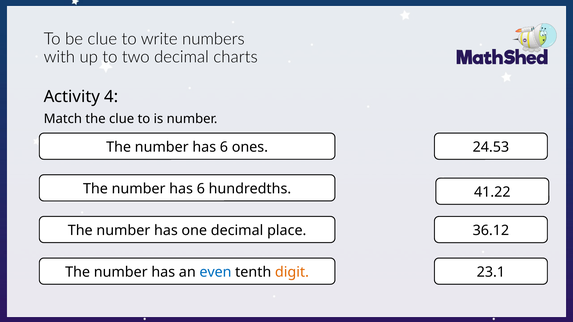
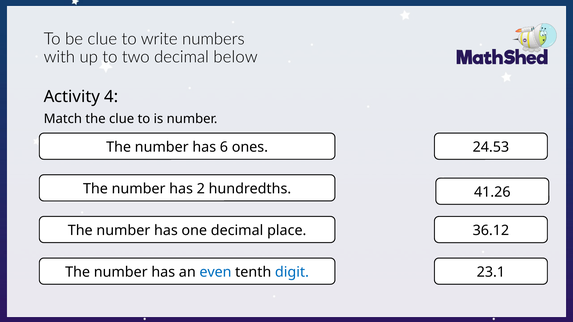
charts: charts -> below
6 at (201, 189): 6 -> 2
41.22: 41.22 -> 41.26
digit colour: orange -> blue
